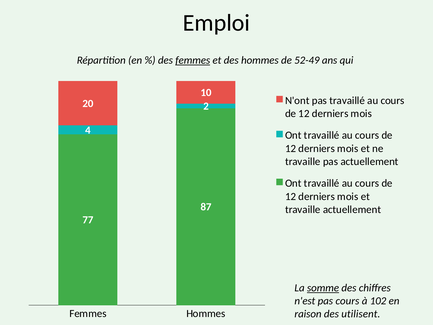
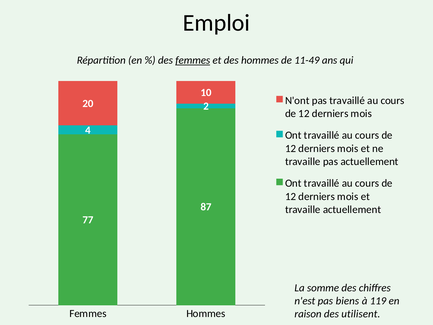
52-49: 52-49 -> 11-49
somme underline: present -> none
pas cours: cours -> biens
102: 102 -> 119
